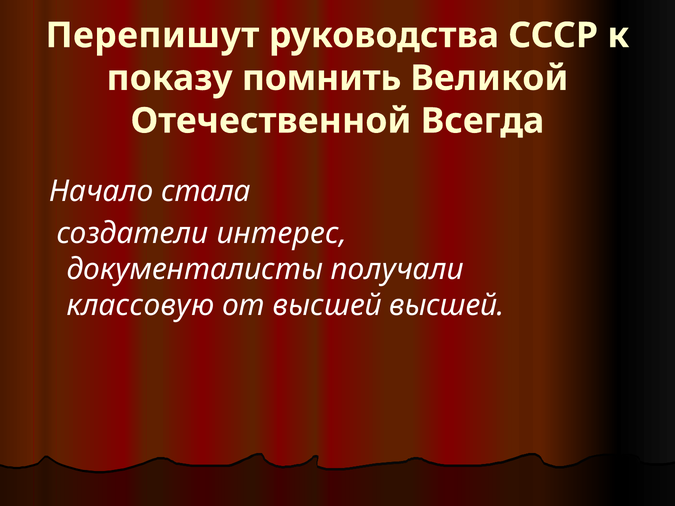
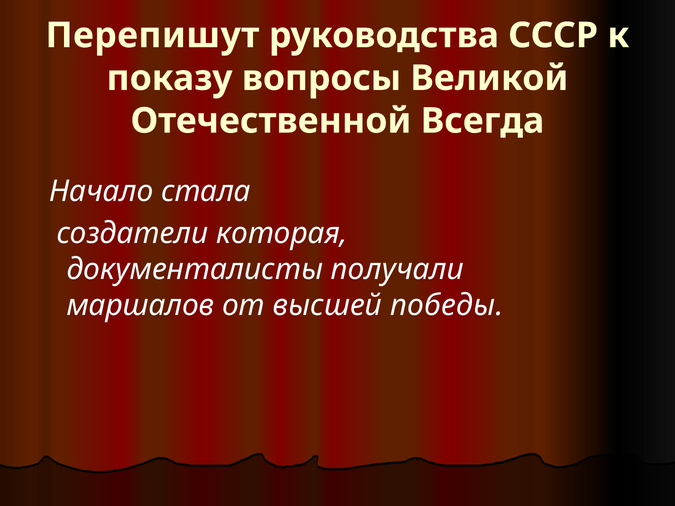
помнить: помнить -> вопросы
интерес: интерес -> которая
классовую: классовую -> маршалов
высшей высшей: высшей -> победы
